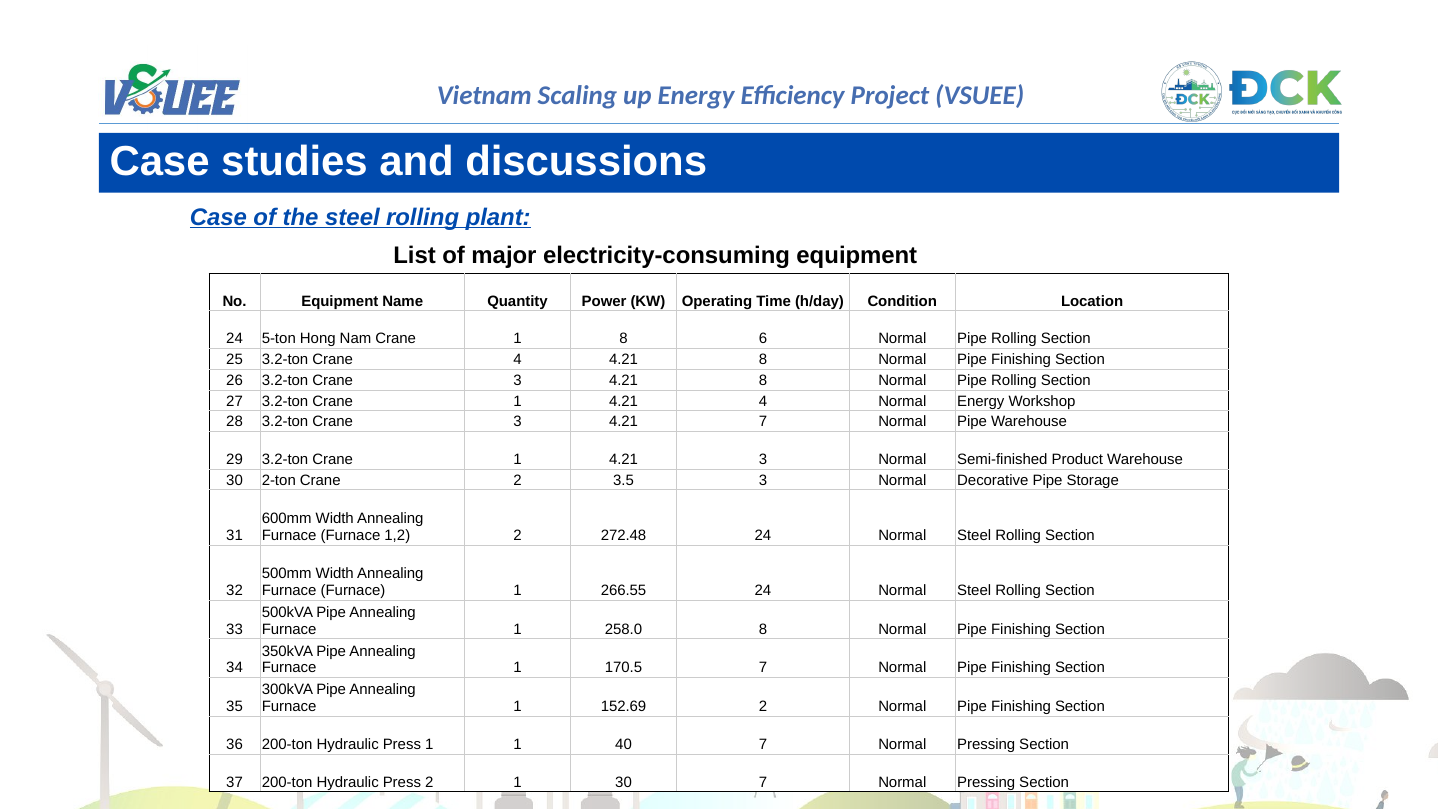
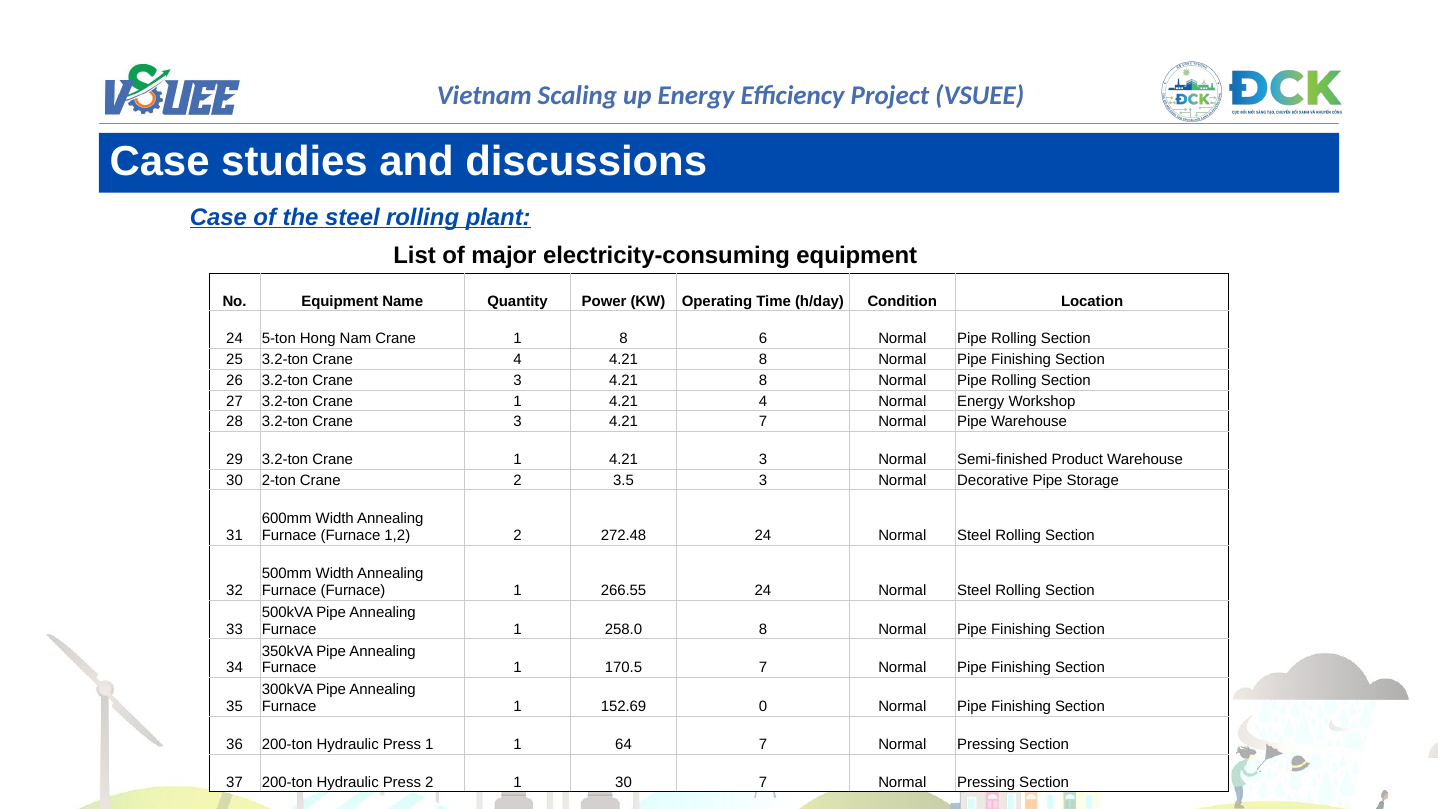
152.69 2: 2 -> 0
40: 40 -> 64
